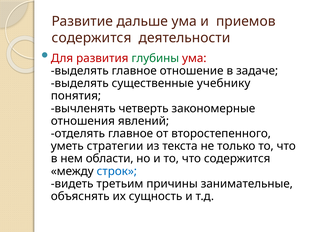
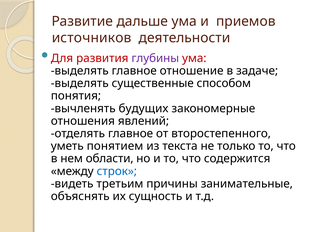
содержится at (92, 38): содержится -> источников
глубины colour: green -> purple
учебнику: учебнику -> способом
четверть: четверть -> будущих
стратегии: стратегии -> понятием
